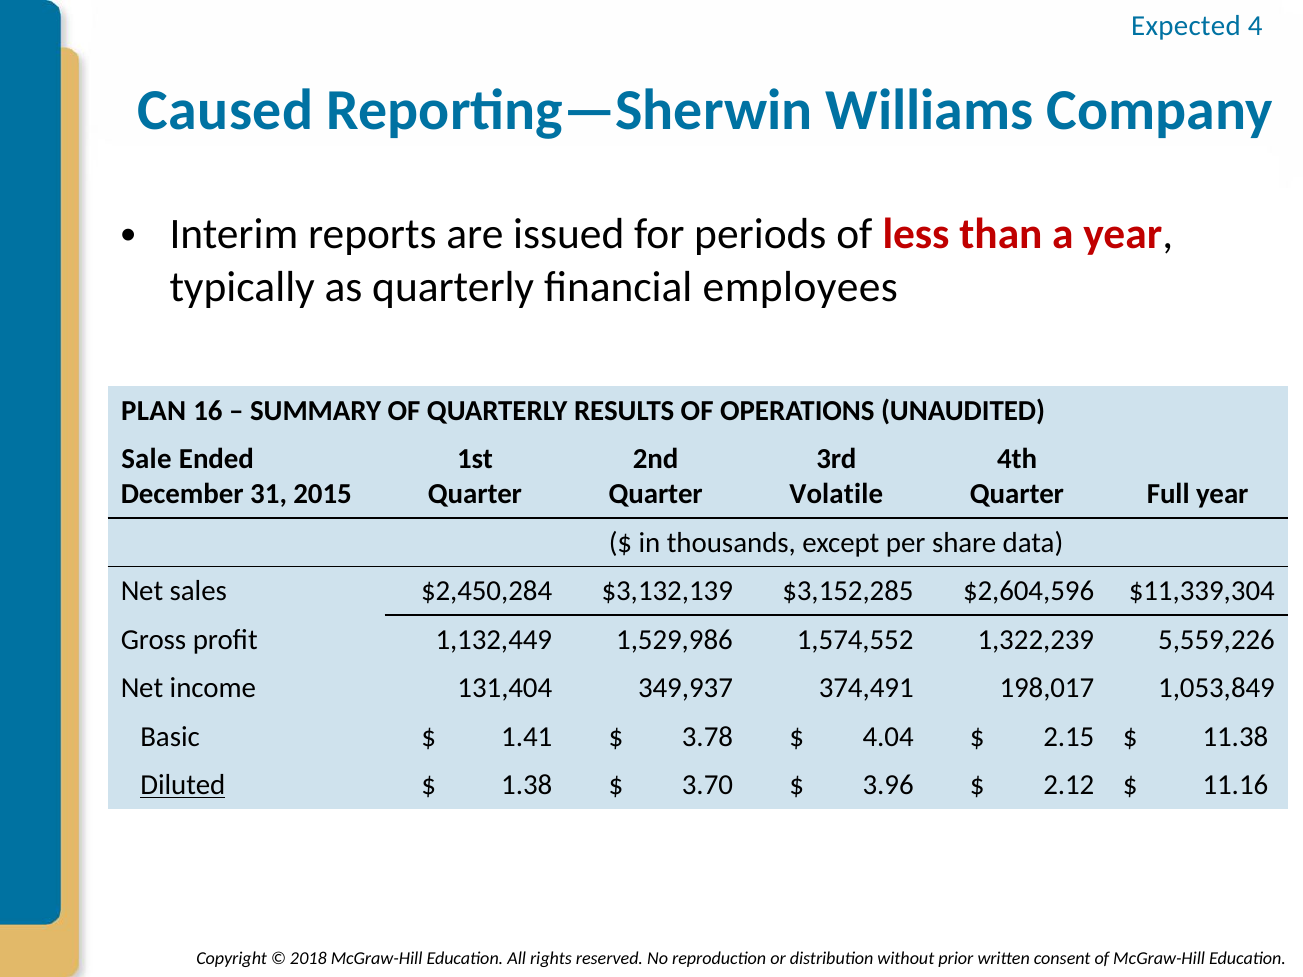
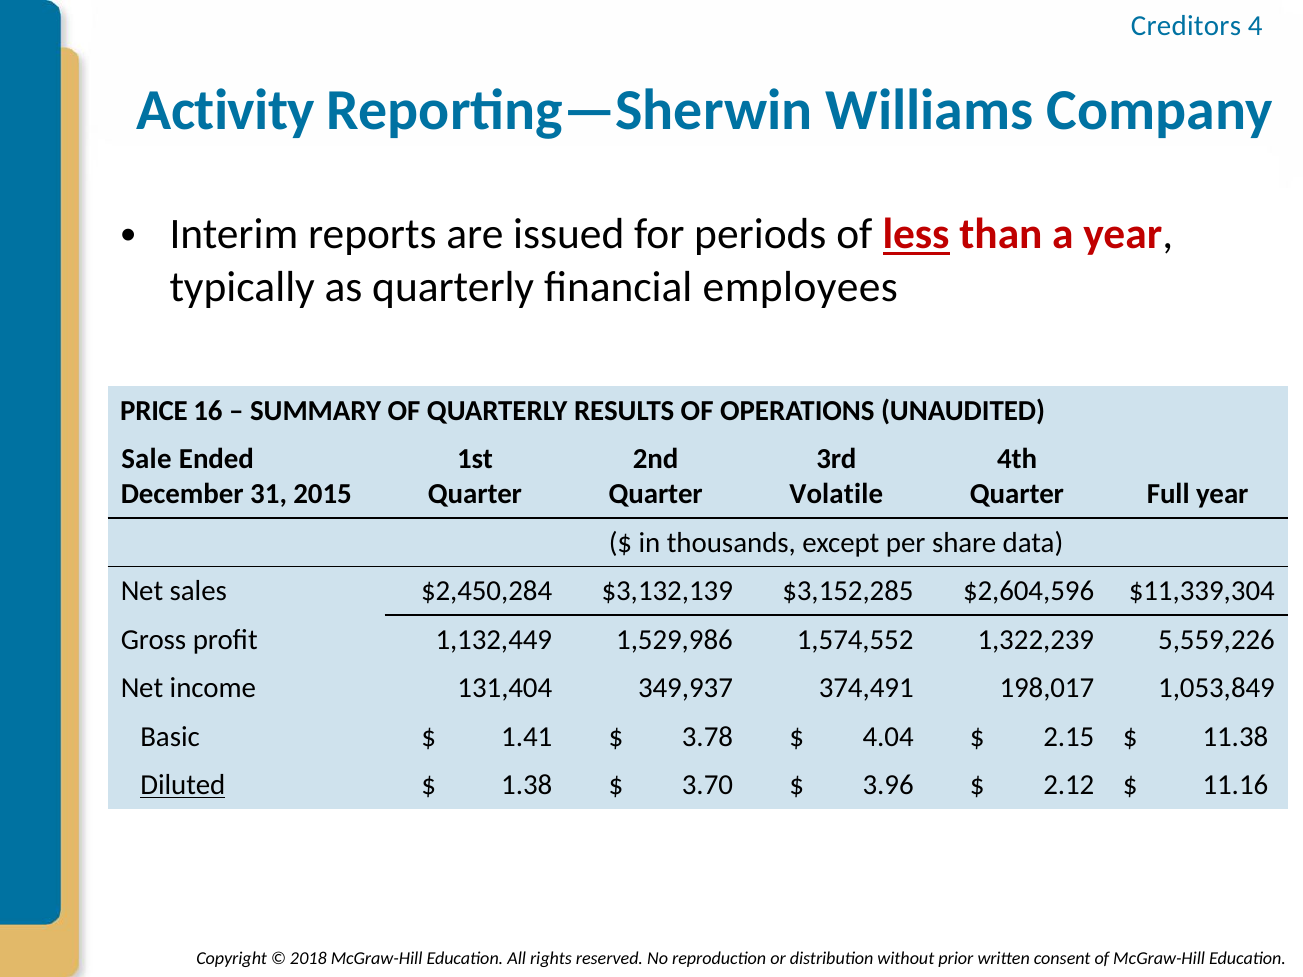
Expected: Expected -> Creditors
Caused: Caused -> Activity
less underline: none -> present
PLAN: PLAN -> PRICE
